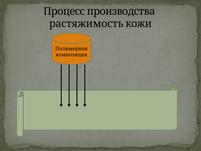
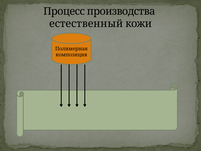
растяжимость: растяжимость -> естественный
